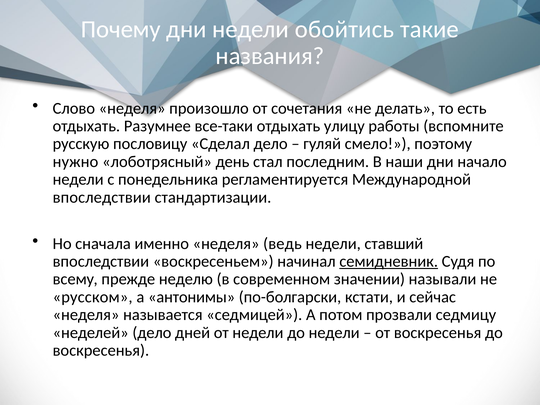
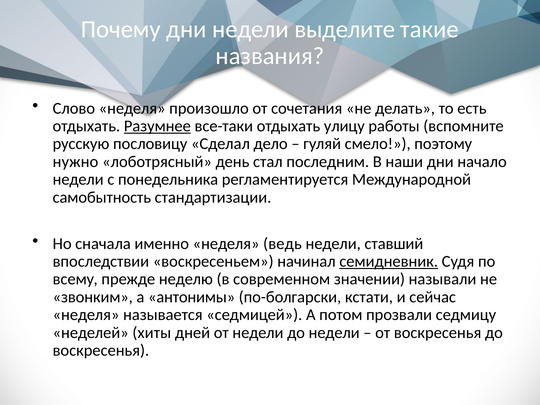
обойтись: обойтись -> выделите
Разумнее underline: none -> present
впоследствии at (102, 197): впоследствии -> самобытность
русском: русском -> звонким
неделей дело: дело -> хиты
